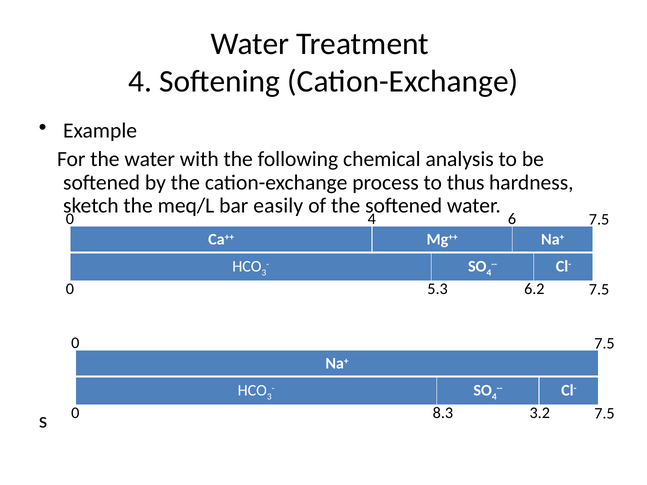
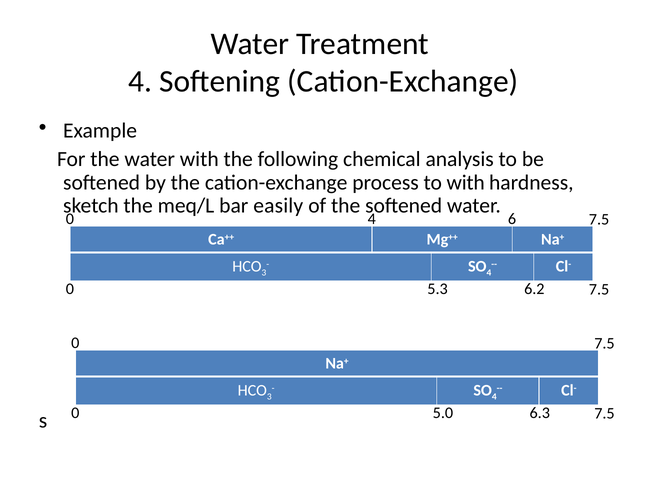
to thus: thus -> with
8.3: 8.3 -> 5.0
3.2: 3.2 -> 6.3
